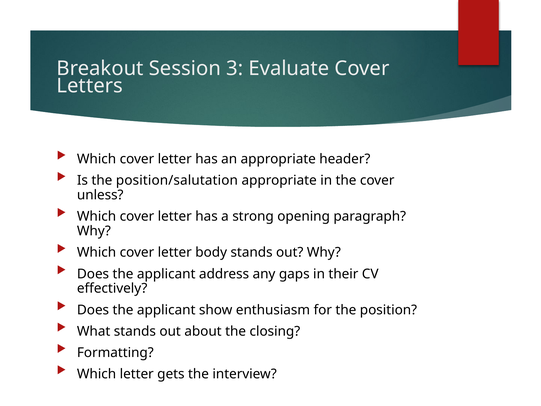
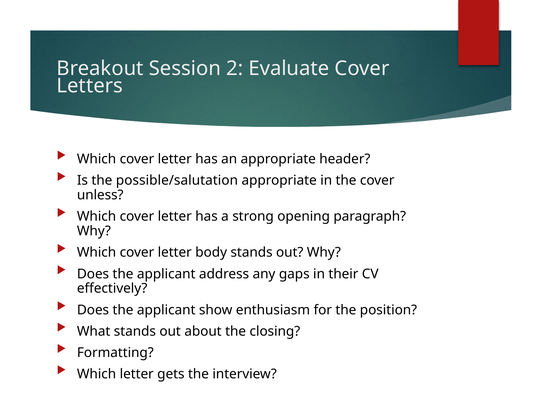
3: 3 -> 2
position/salutation: position/salutation -> possible/salutation
